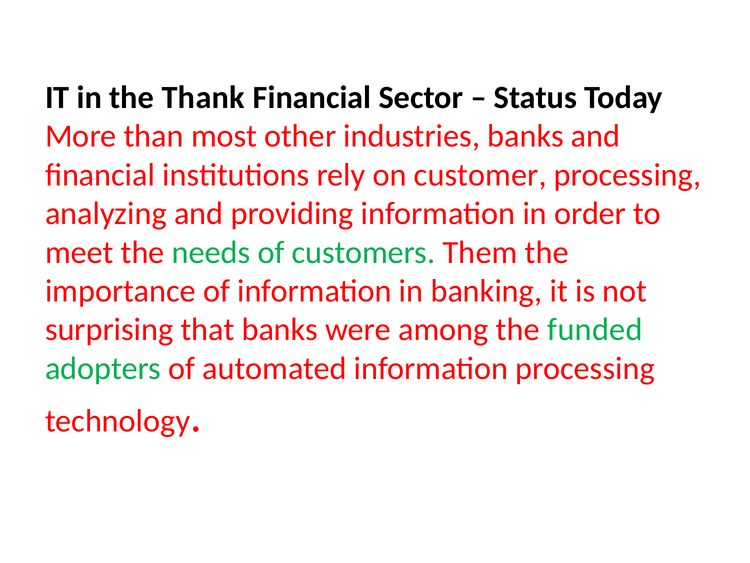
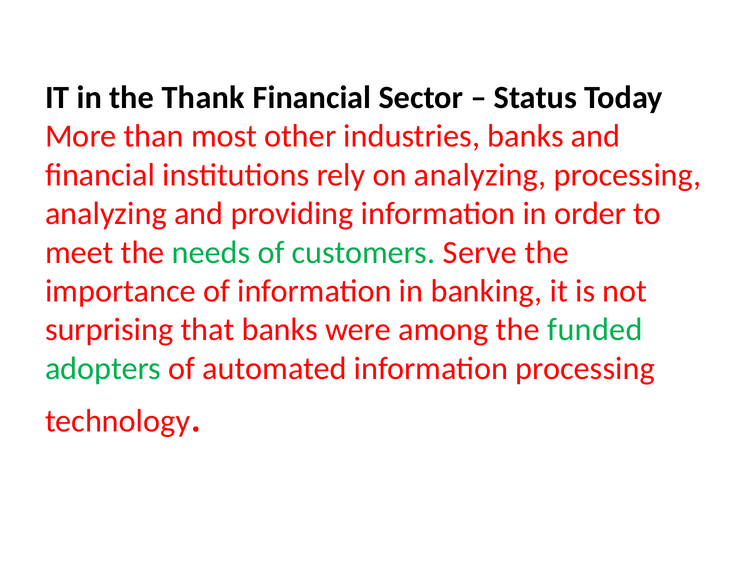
on customer: customer -> analyzing
Them: Them -> Serve
